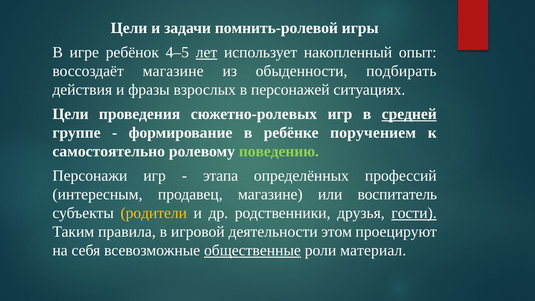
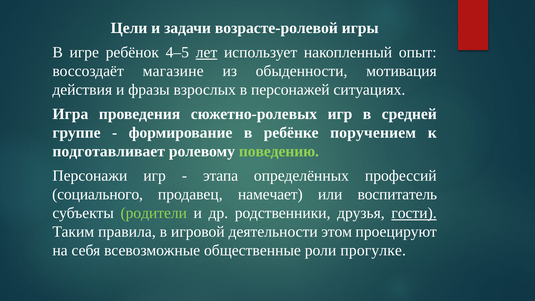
помнить-ролевой: помнить-ролевой -> возрасте-ролевой
подбирать: подбирать -> мотивация
Цели at (70, 114): Цели -> Игра
средней underline: present -> none
самостоятельно: самостоятельно -> подготавливает
интересным: интересным -> социального
продавец магазине: магазине -> намечает
родители colour: yellow -> light green
общественные underline: present -> none
материал: материал -> прогулке
